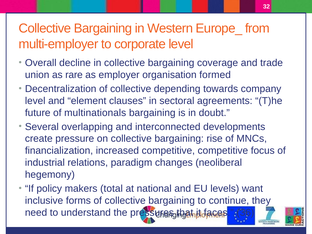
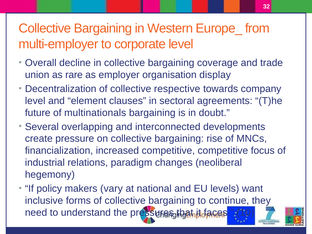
formed: formed -> display
depending: depending -> respective
total: total -> vary
36: 36 -> 10
